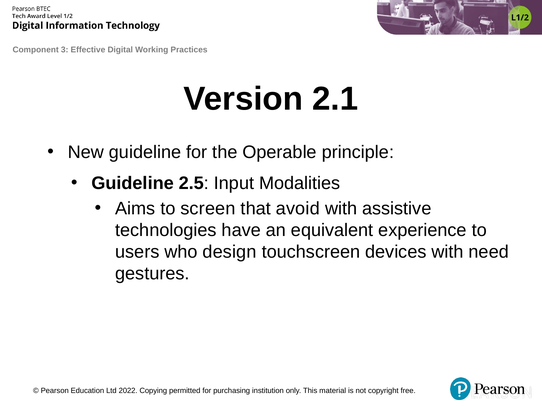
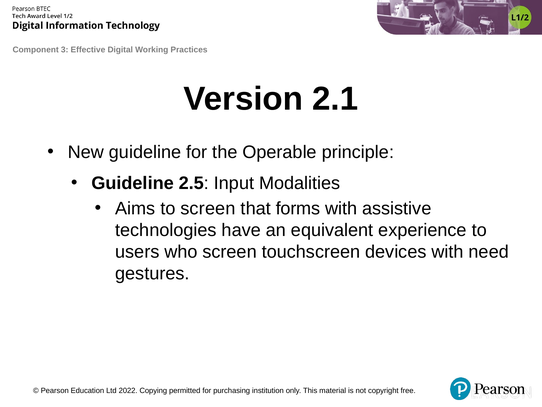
avoid: avoid -> forms
who design: design -> screen
